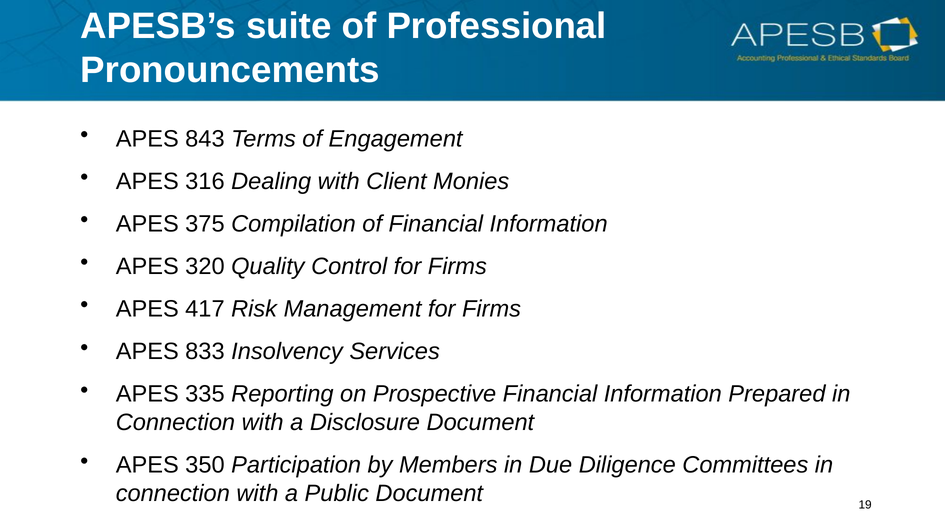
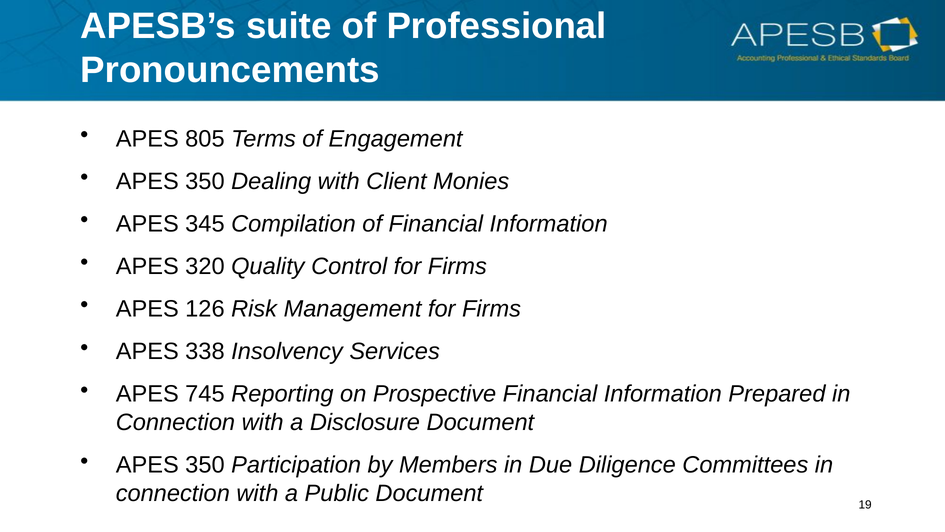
843: 843 -> 805
316 at (205, 181): 316 -> 350
375: 375 -> 345
417: 417 -> 126
833: 833 -> 338
335: 335 -> 745
